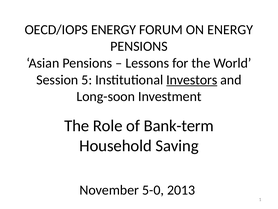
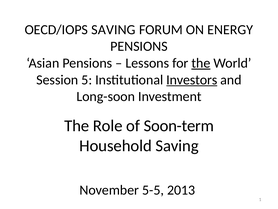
OECD/IOPS ENERGY: ENERGY -> SAVING
the at (201, 63) underline: none -> present
Bank-term: Bank-term -> Soon-term
5-0: 5-0 -> 5-5
